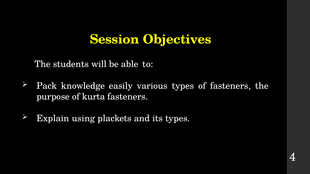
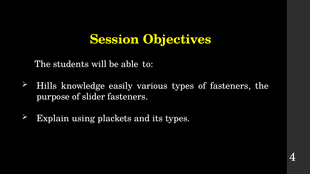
Pack: Pack -> Hills
kurta: kurta -> slider
